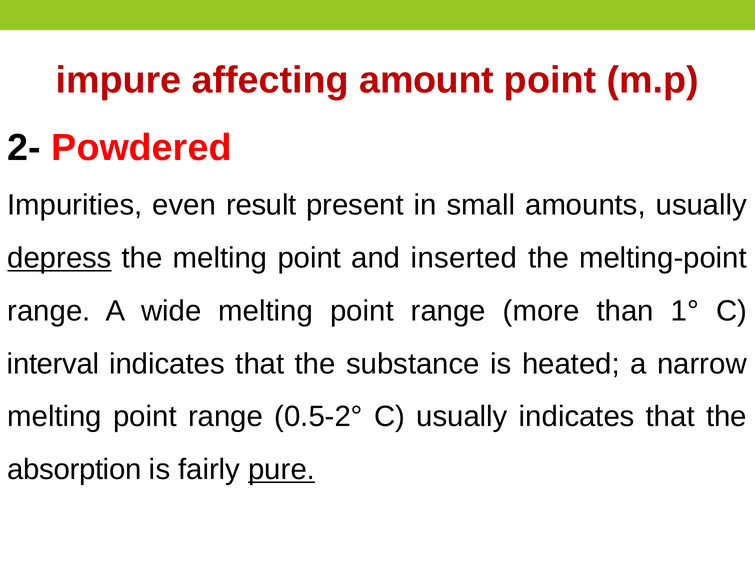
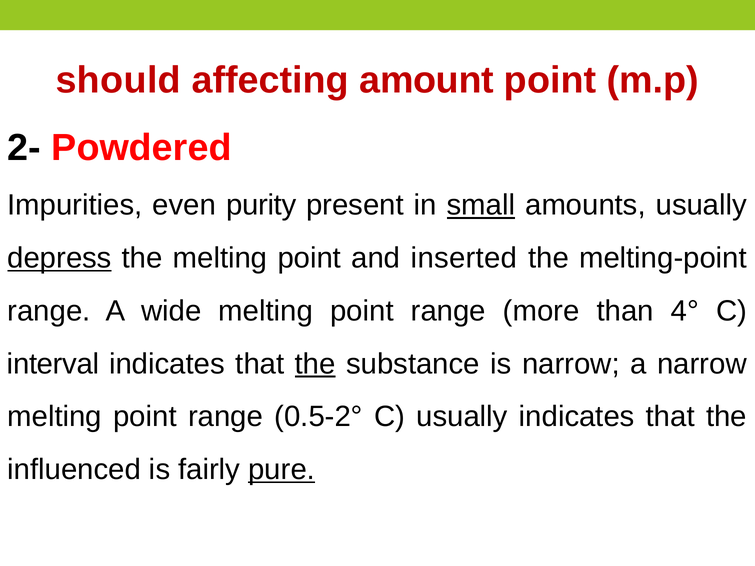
impure: impure -> should
result: result -> purity
small underline: none -> present
1°: 1° -> 4°
the at (315, 364) underline: none -> present
is heated: heated -> narrow
absorption: absorption -> influenced
